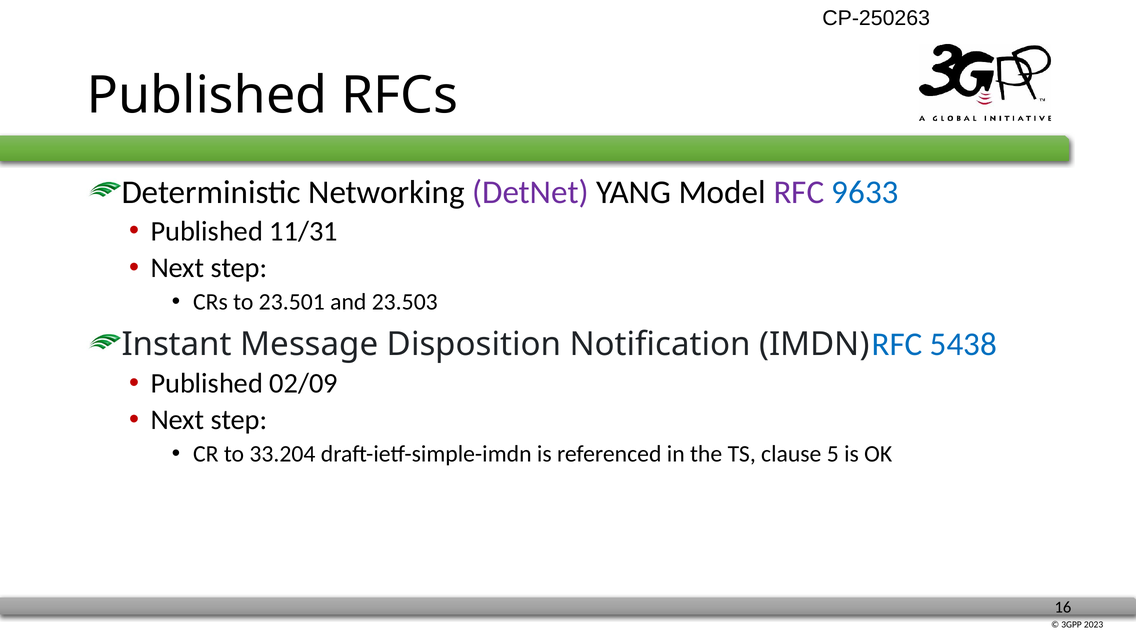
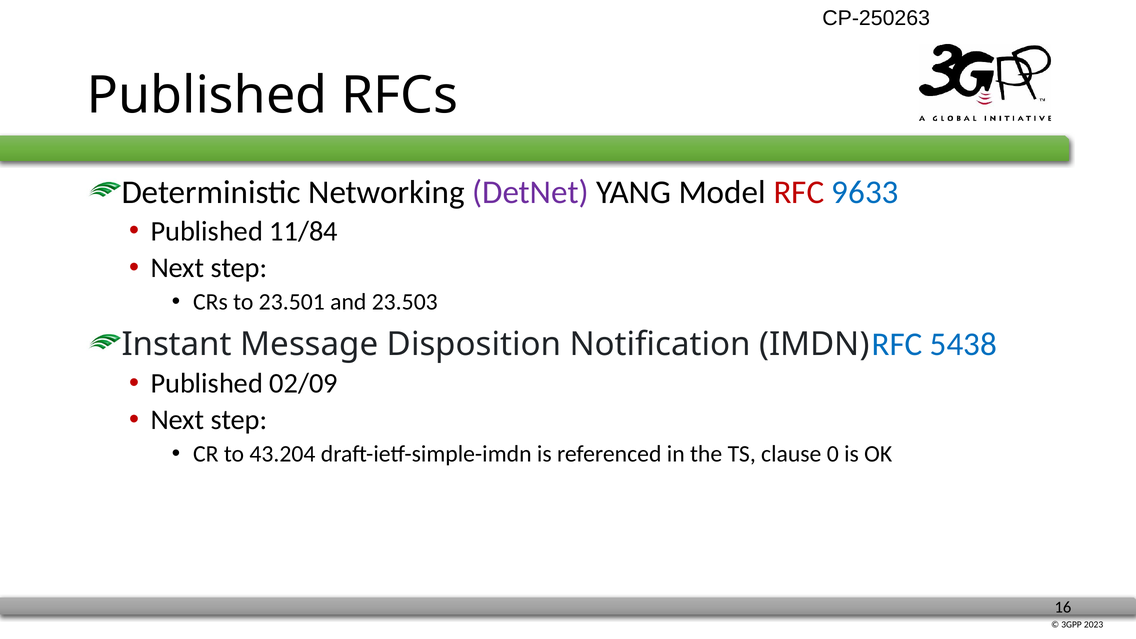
RFC at (799, 192) colour: purple -> red
11/31: 11/31 -> 11/84
33.204: 33.204 -> 43.204
5: 5 -> 0
